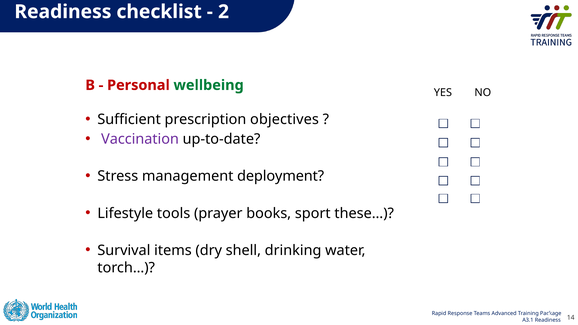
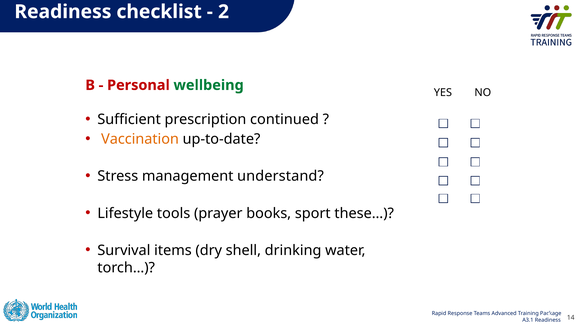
objectives: objectives -> continued
Vaccination colour: purple -> orange
deployment: deployment -> understand
